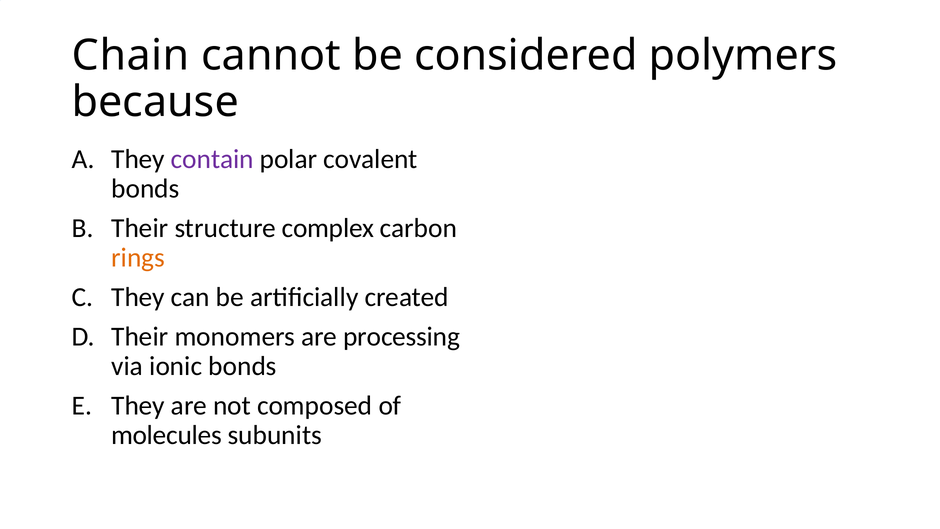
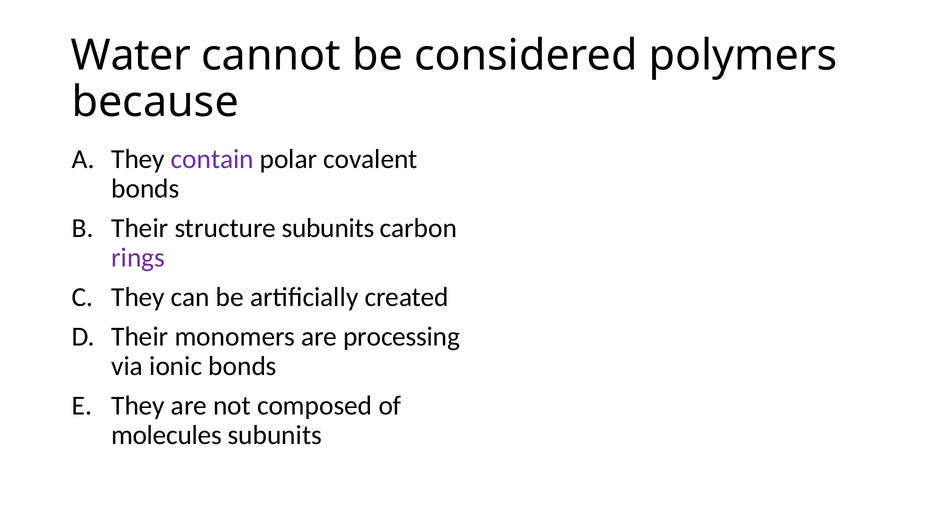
Chain: Chain -> Water
structure complex: complex -> subunits
rings colour: orange -> purple
